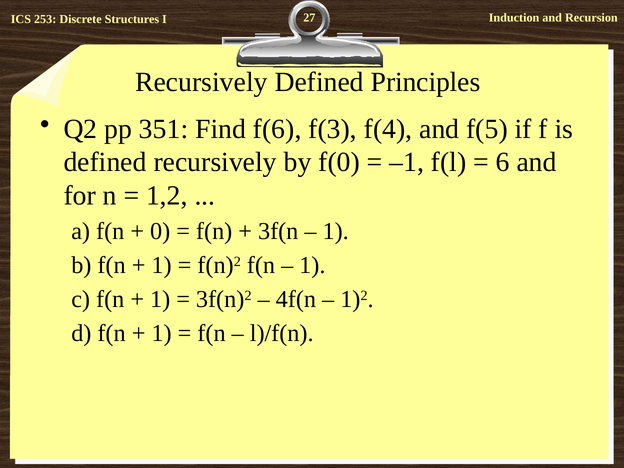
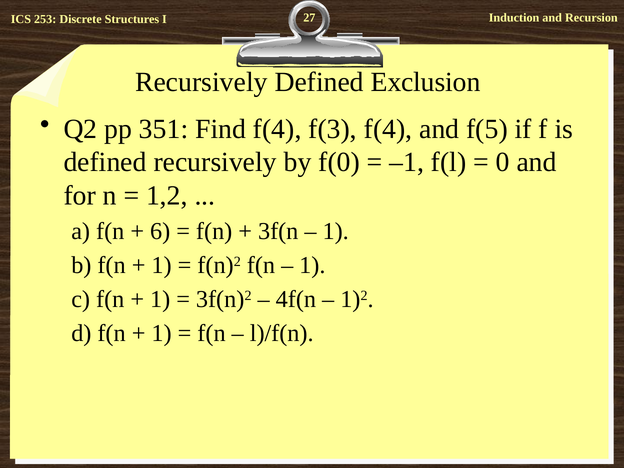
Principles: Principles -> Exclusion
Find f(6: f(6 -> f(4
6: 6 -> 0
0: 0 -> 6
